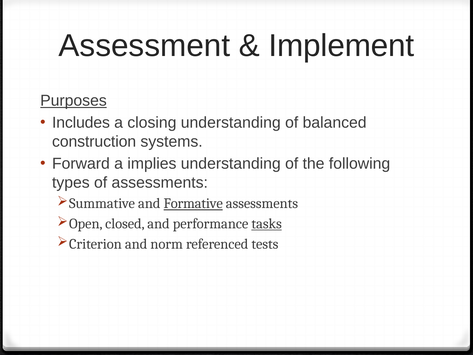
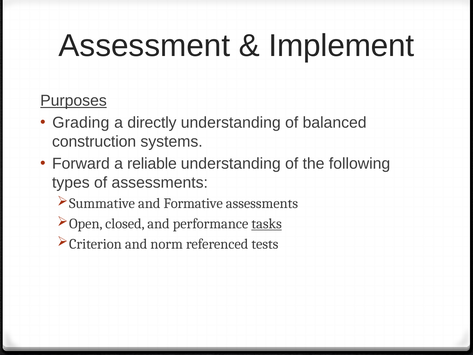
Includes: Includes -> Grading
closing: closing -> directly
implies: implies -> reliable
Formative underline: present -> none
